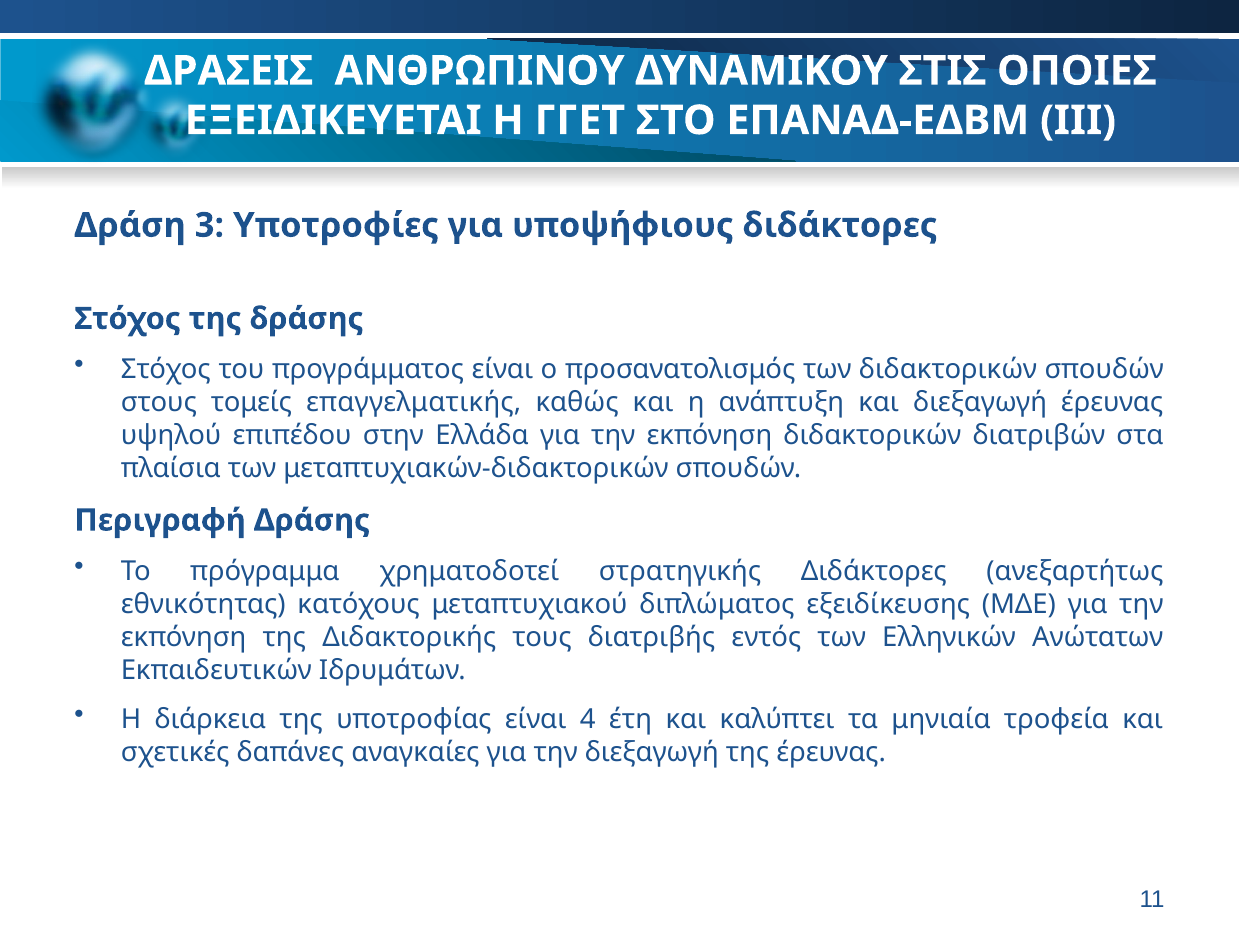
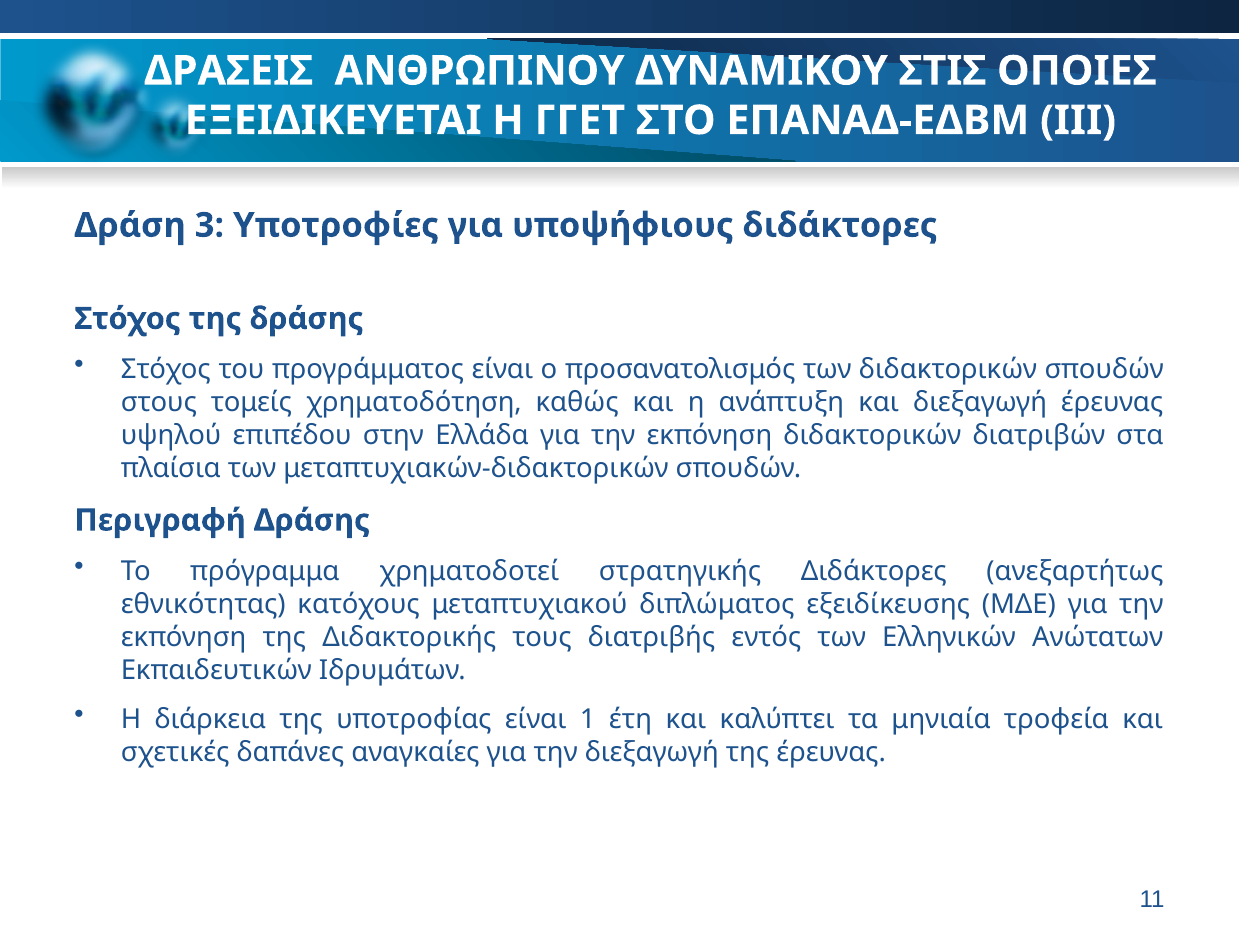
επαγγελματικής: επαγγελματικής -> χρηματοδότηση
4: 4 -> 1
